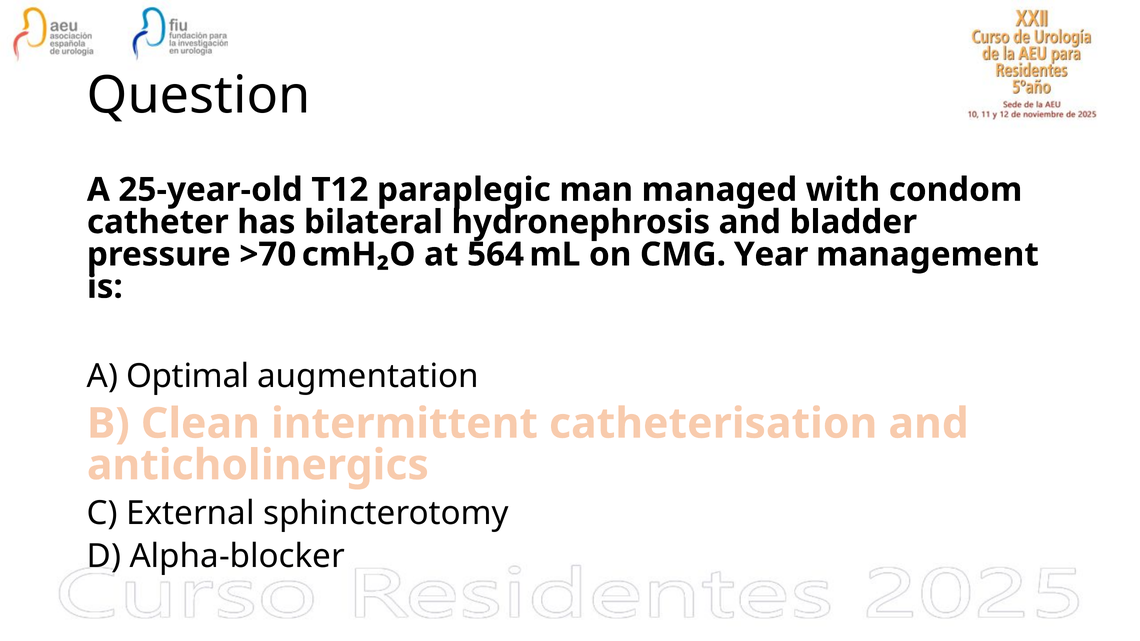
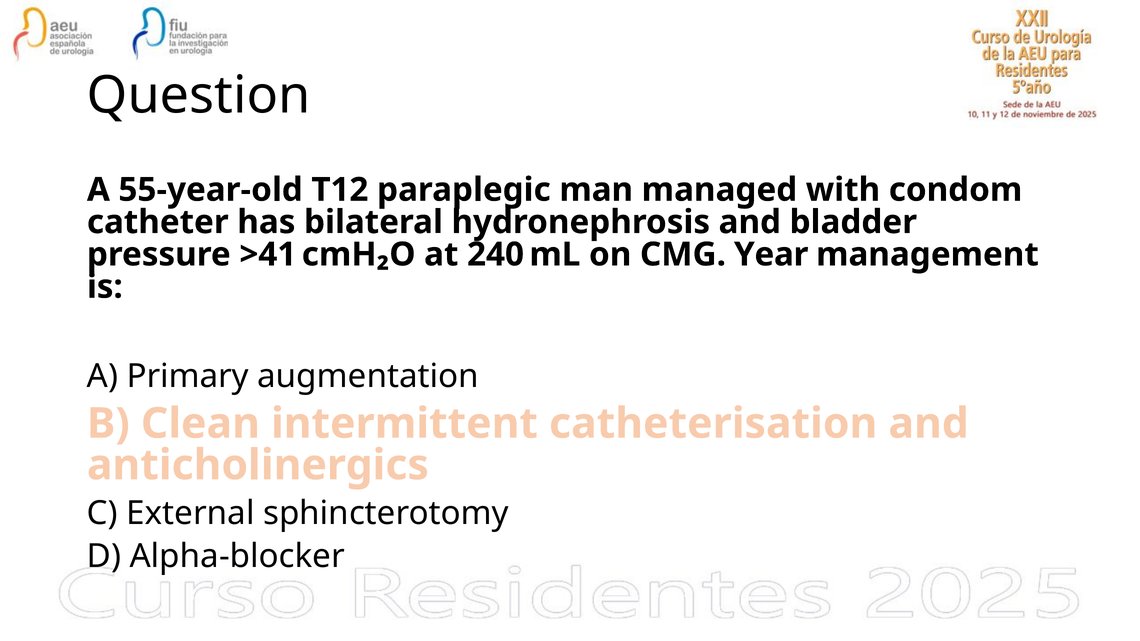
25-year-old: 25-year-old -> 55-year-old
>70: >70 -> >41
564: 564 -> 240
Optimal: Optimal -> Primary
